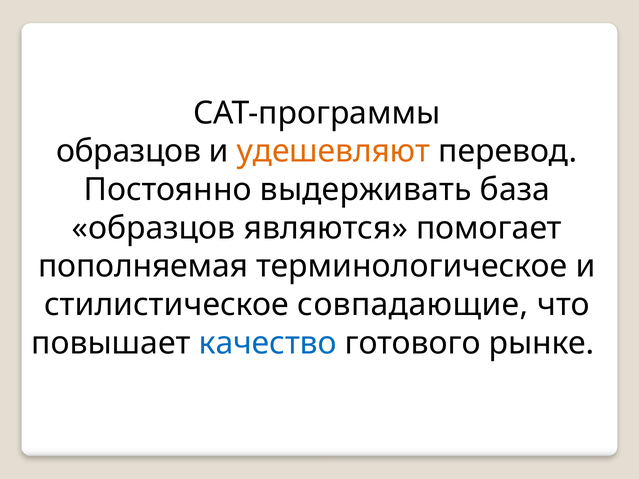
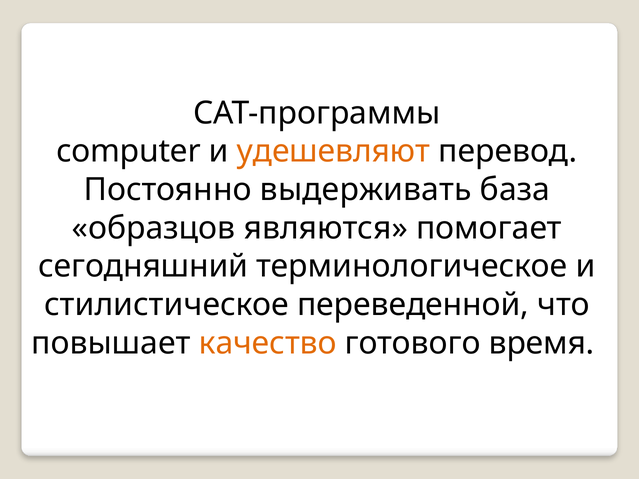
образцов at (129, 152): образцов -> computer
пополняемая: пополняемая -> сегодняшний
совпадающие: совпадающие -> переведенной
качество colour: blue -> orange
рынке: рынке -> время
